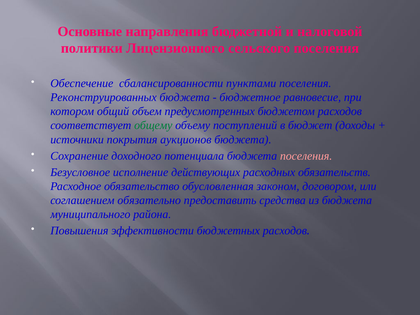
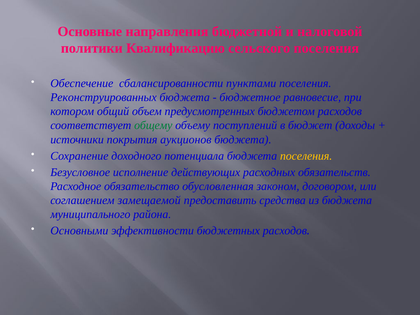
Лицензионного: Лицензионного -> Квалификацию
поселения at (306, 156) colour: pink -> yellow
обязательно: обязательно -> замещаемой
Повышения: Повышения -> Основными
